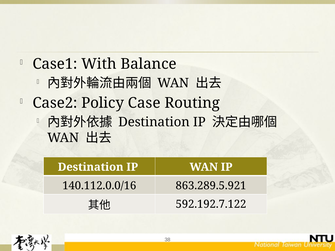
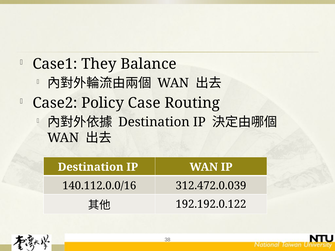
With: With -> They
863.289.5.921: 863.289.5.921 -> 312.472.0.039
592.192.7.122: 592.192.7.122 -> 192.192.0.122
